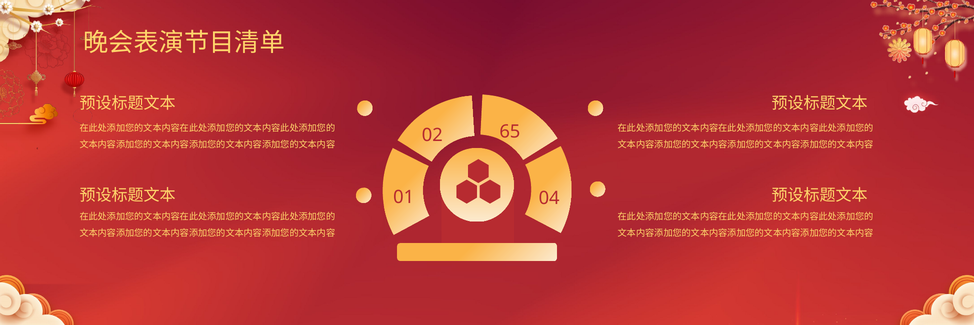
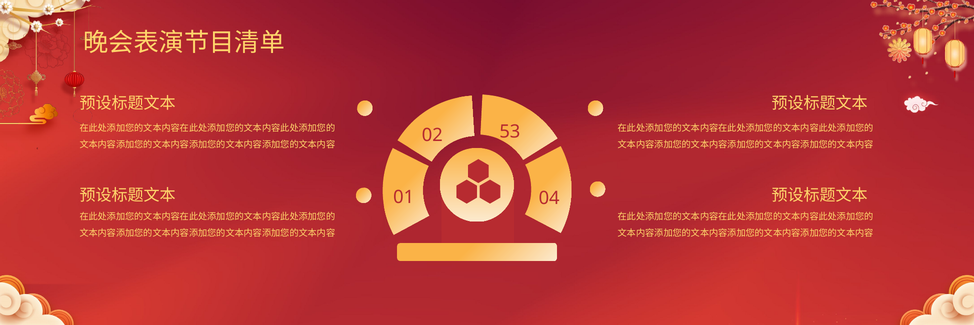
65: 65 -> 53
